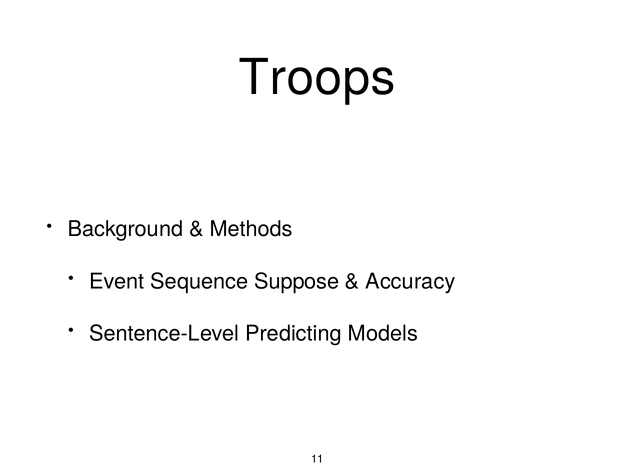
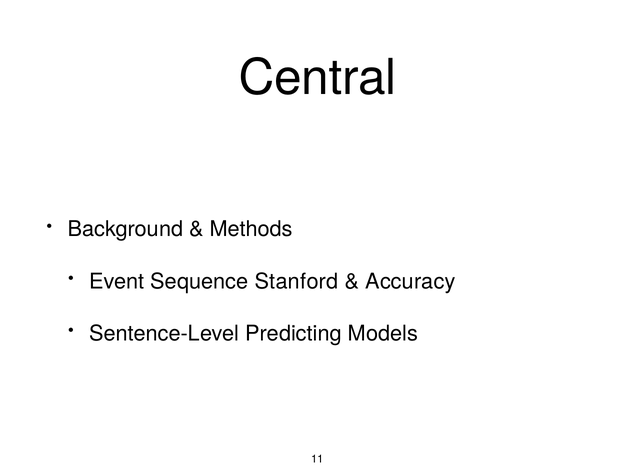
Troops: Troops -> Central
Suppose: Suppose -> Stanford
